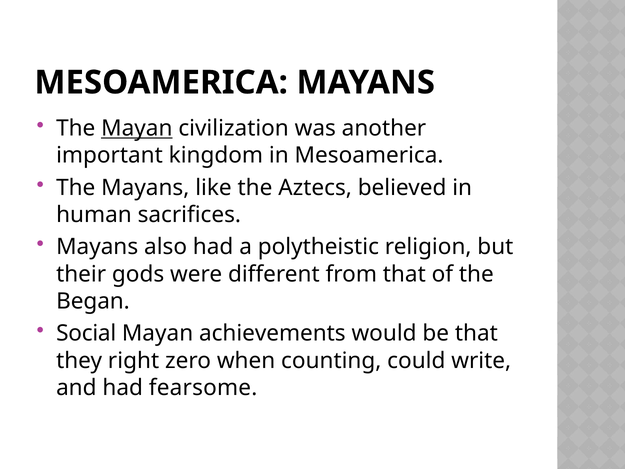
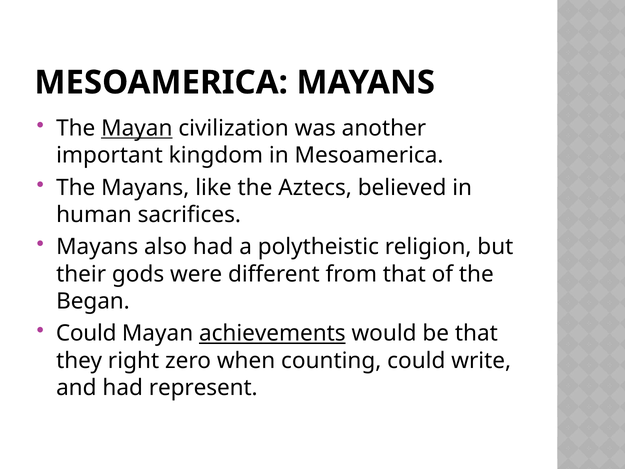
Social at (86, 333): Social -> Could
achievements underline: none -> present
fearsome: fearsome -> represent
